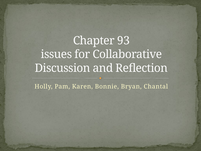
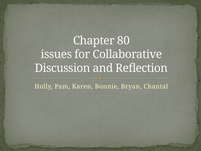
93: 93 -> 80
